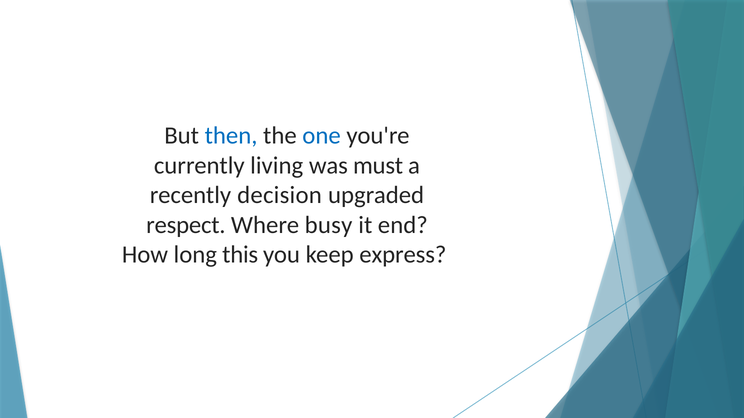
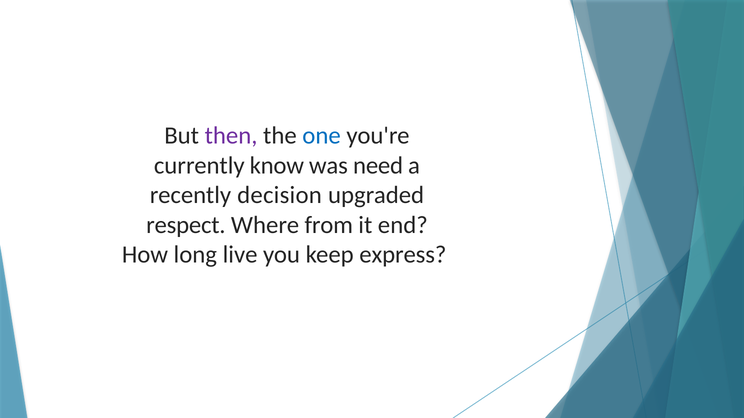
then colour: blue -> purple
living: living -> know
must: must -> need
busy: busy -> from
this: this -> live
